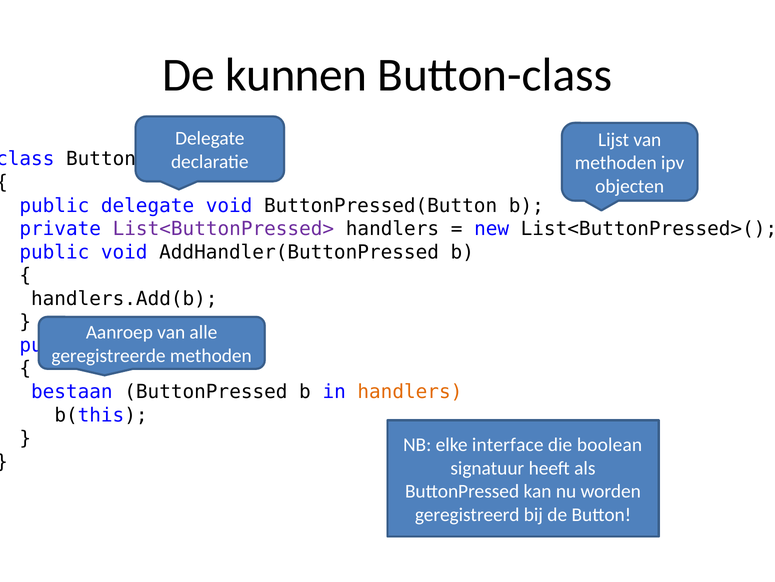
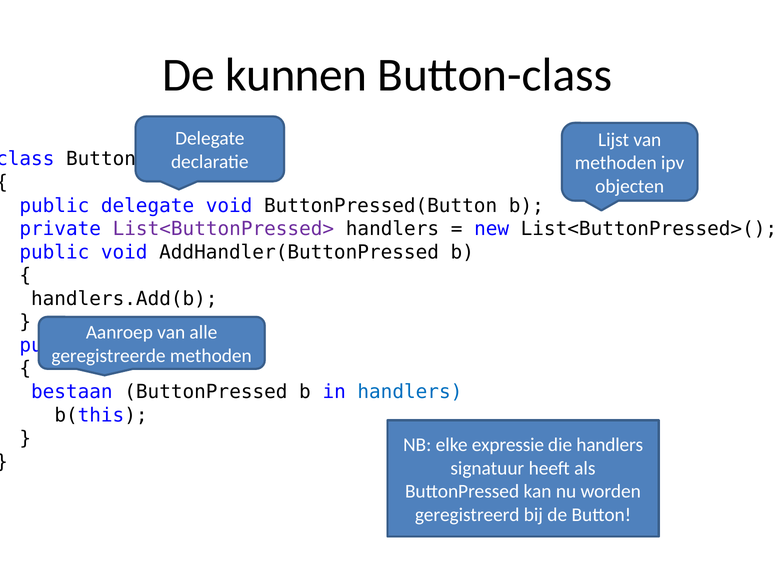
handlers at (410, 391) colour: orange -> blue
interface: interface -> expressie
die boolean: boolean -> handlers
